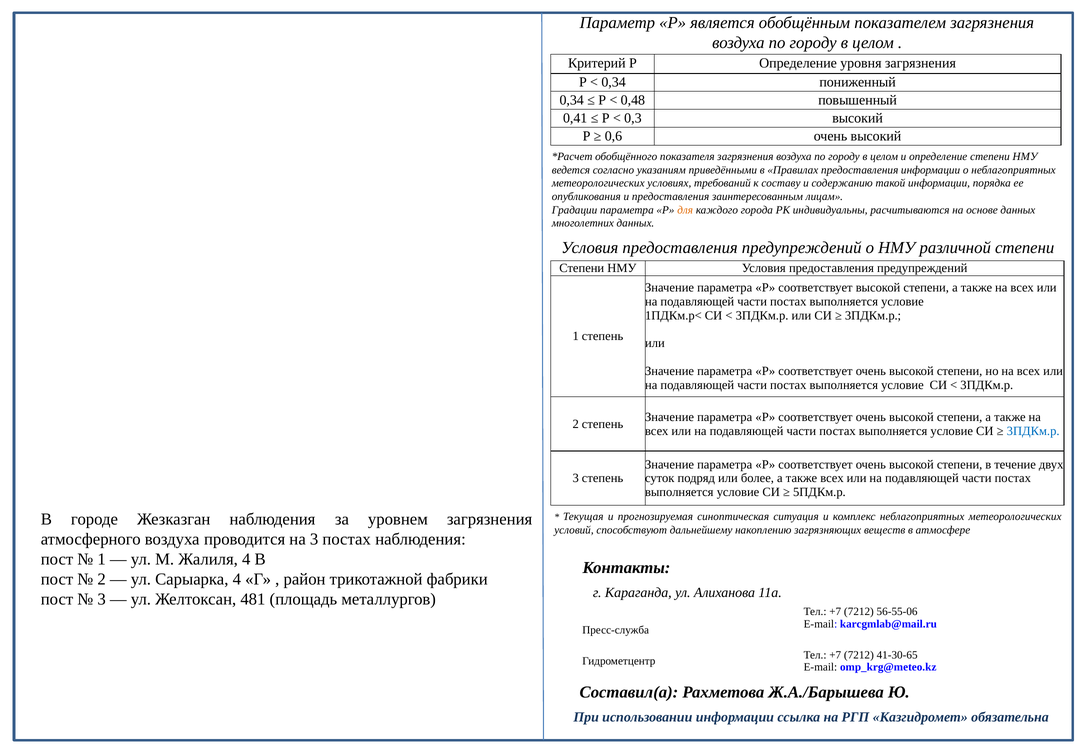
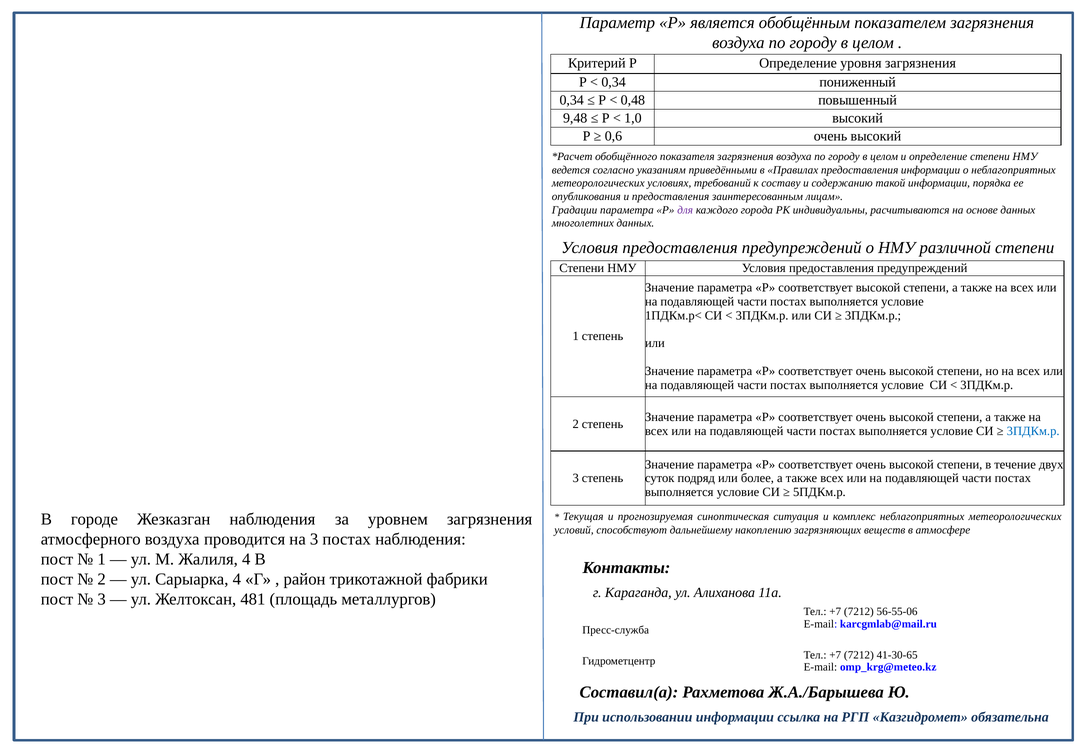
0,41: 0,41 -> 9,48
0,3: 0,3 -> 1,0
для colour: orange -> purple
